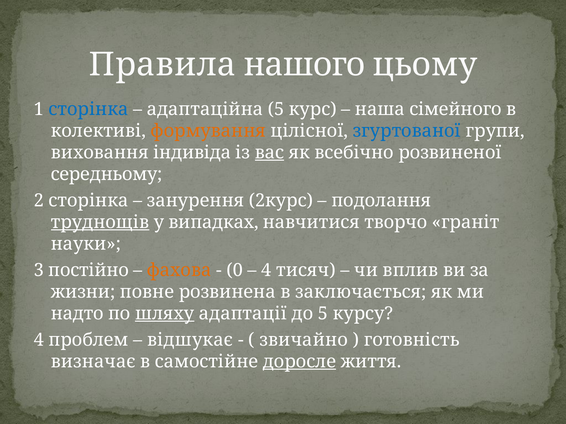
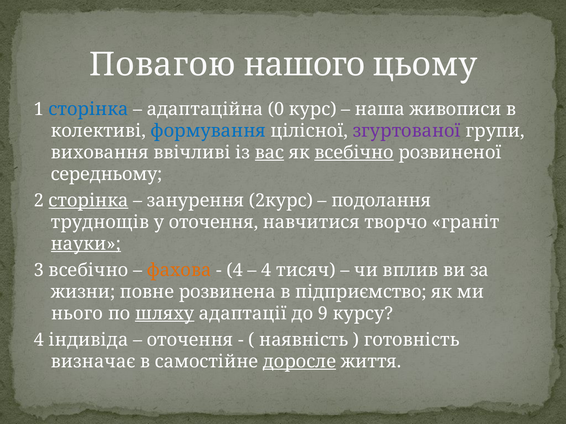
Правила: Правила -> Повагою
адаптаційна 5: 5 -> 0
сімейного: сімейного -> живописи
формування colour: orange -> blue
згуртованої colour: blue -> purple
індивіда: індивіда -> ввічливі
всебічно at (354, 153) underline: none -> present
сторінка at (89, 201) underline: none -> present
труднощів underline: present -> none
у випадках: випадках -> оточення
науки underline: none -> present
3 постійно: постійно -> всебічно
0 at (235, 270): 0 -> 4
заключається: заключається -> підприємство
надто: надто -> нього
до 5: 5 -> 9
проблем: проблем -> індивіда
відшукає at (190, 340): відшукає -> оточення
звичайно: звичайно -> наявність
